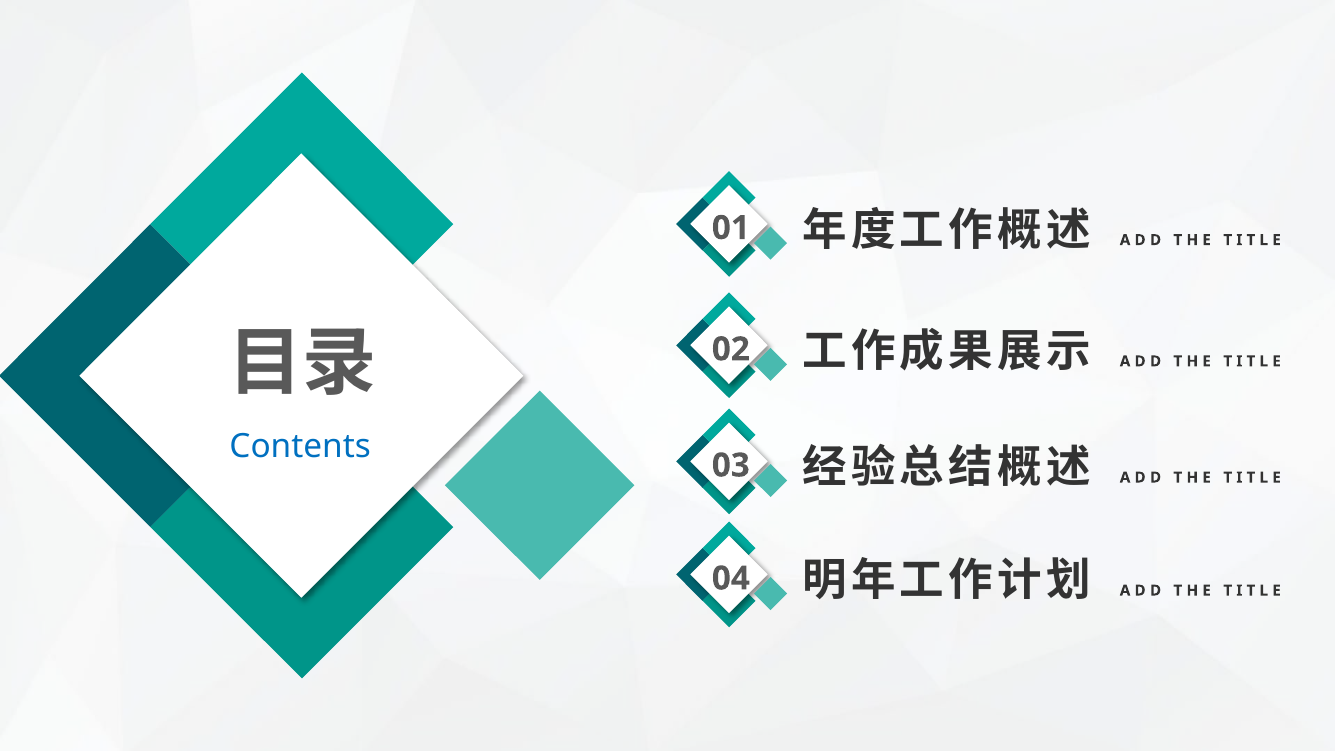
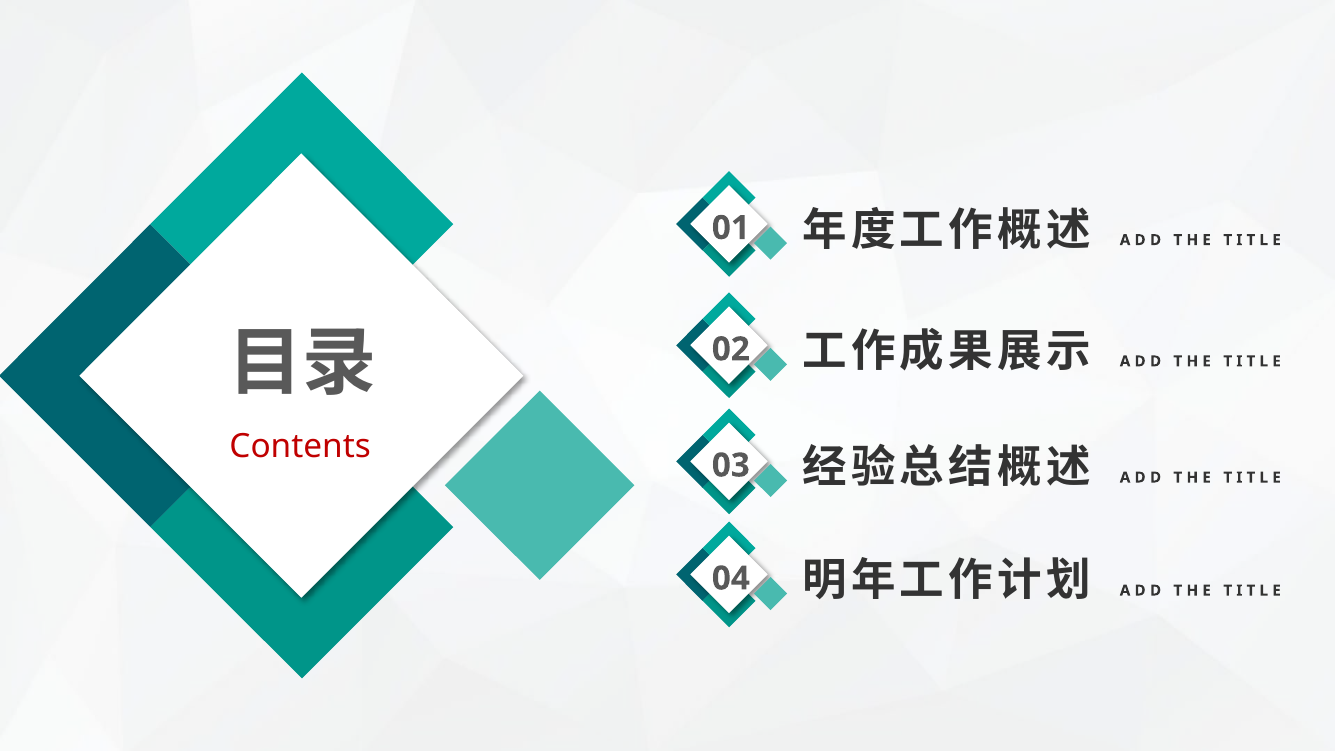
Contents colour: blue -> red
